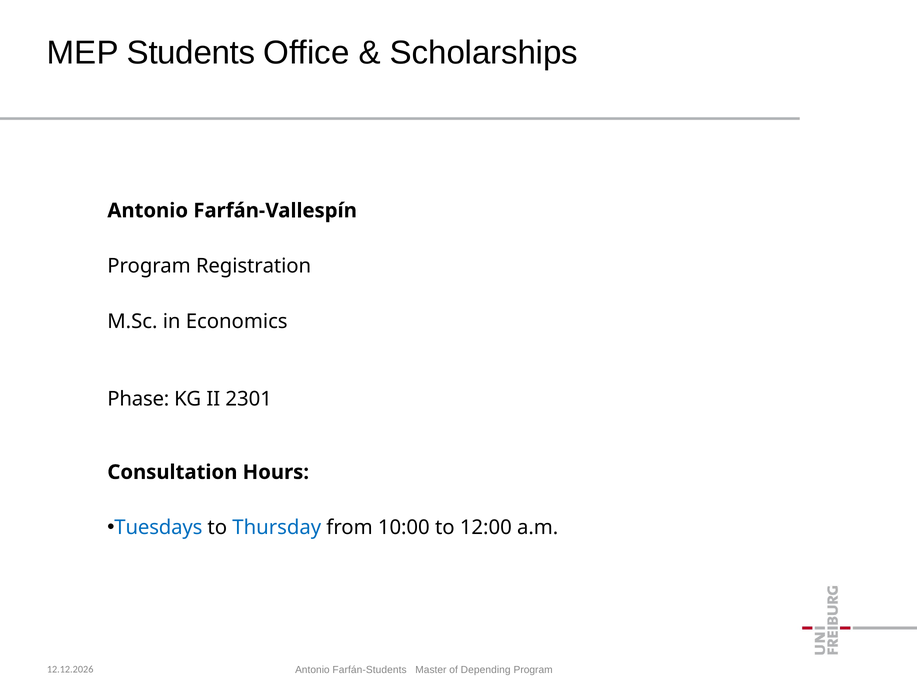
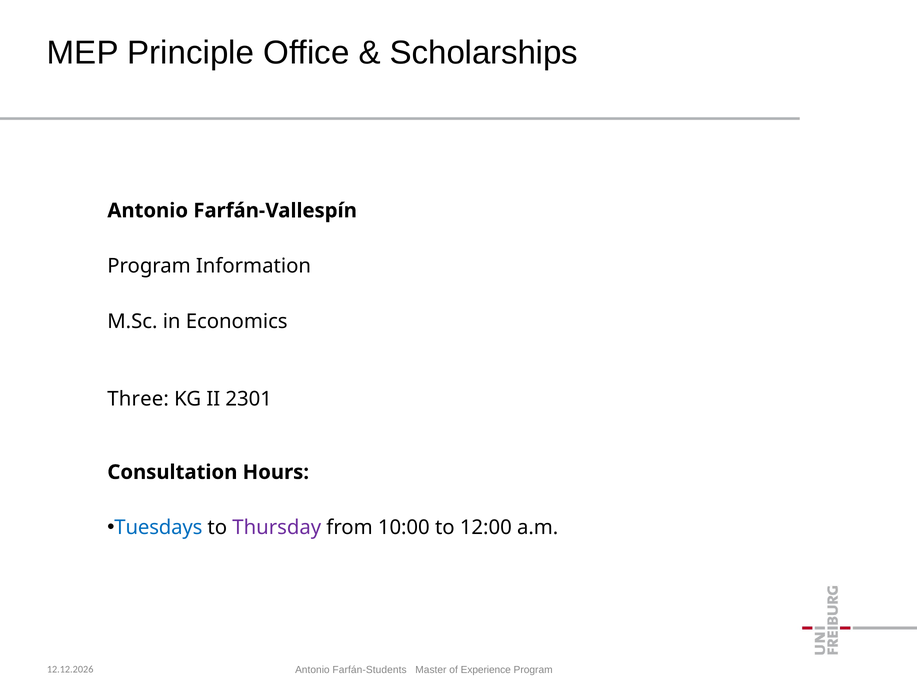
Students: Students -> Principle
Registration: Registration -> Information
Phase: Phase -> Three
Thursday colour: blue -> purple
Depending: Depending -> Experience
